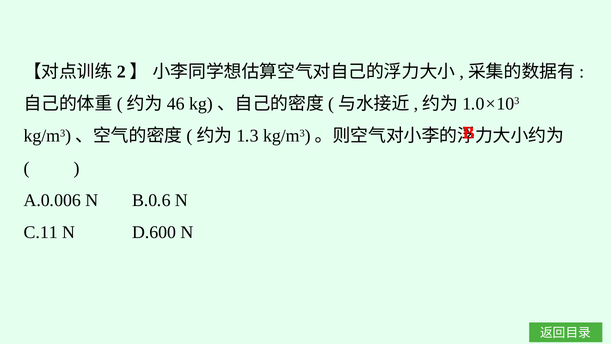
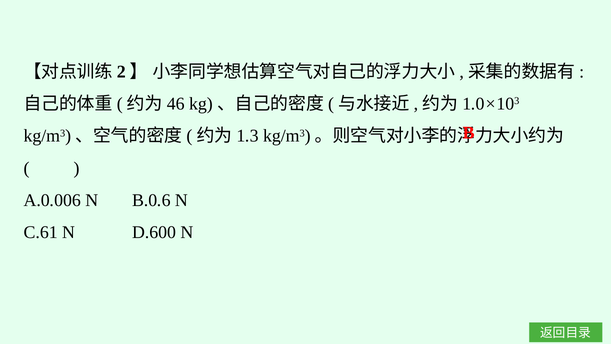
C.11: C.11 -> C.61
